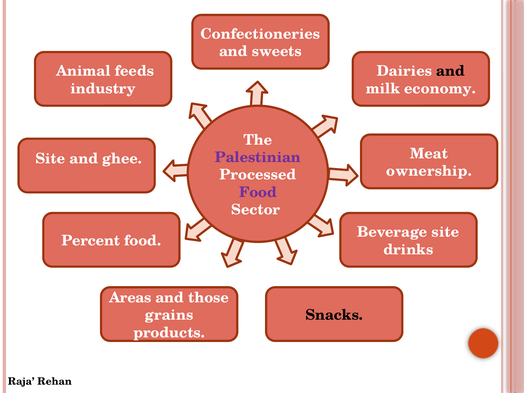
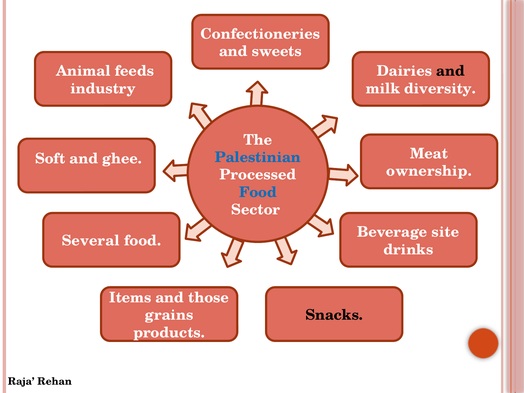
economy: economy -> diversity
Palestinian colour: purple -> blue
Site at (50, 159): Site -> Soft
Food at (258, 192) colour: purple -> blue
Percent: Percent -> Several
Areas: Areas -> Items
